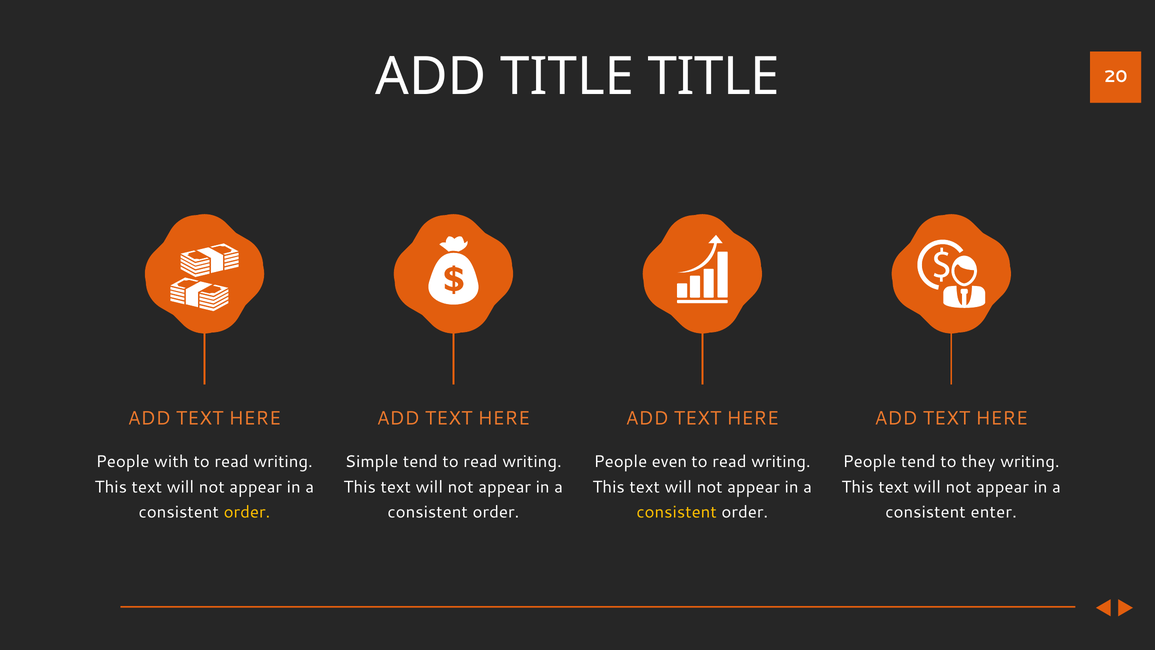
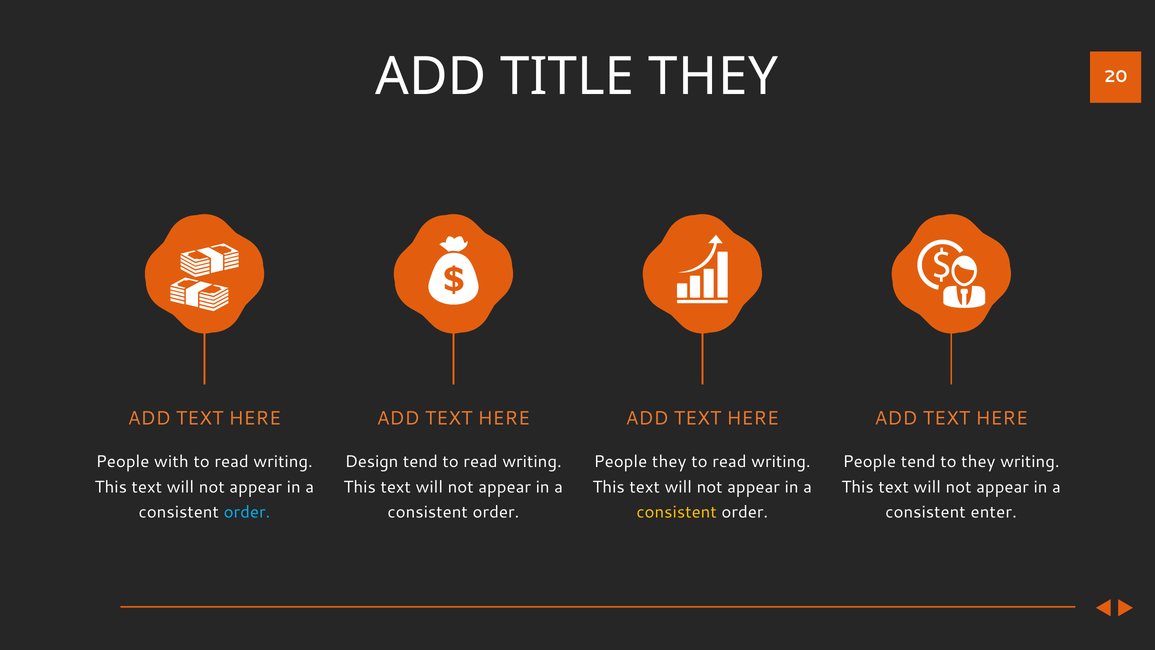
TITLE TITLE: TITLE -> THEY
Simple: Simple -> Design
People even: even -> they
order at (247, 512) colour: yellow -> light blue
